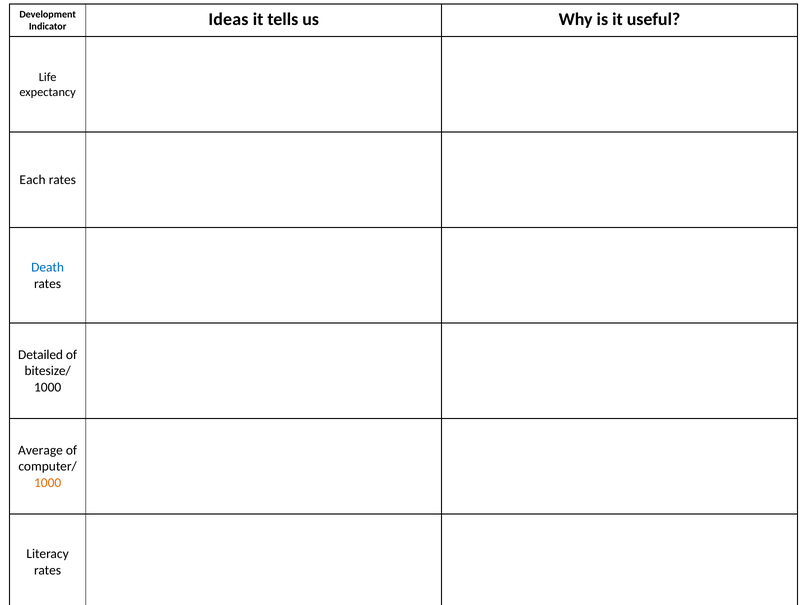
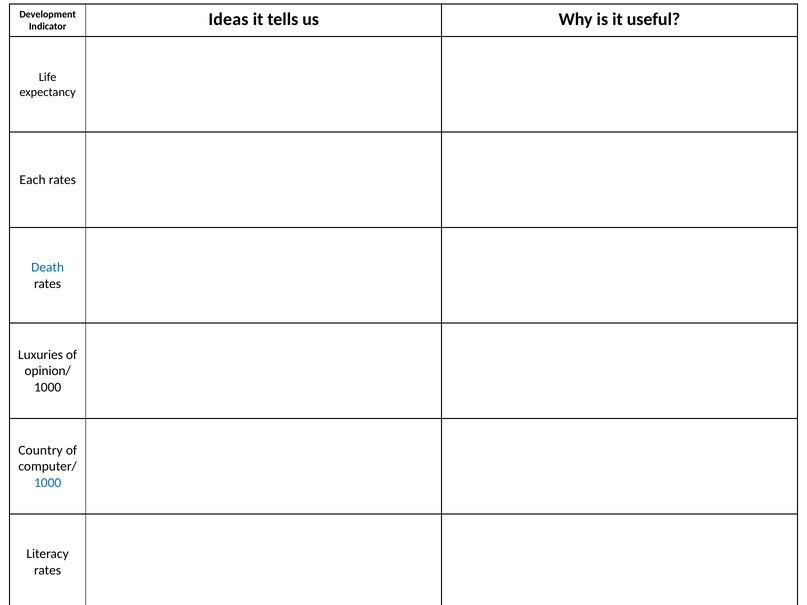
Detailed: Detailed -> Luxuries
bitesize/: bitesize/ -> opinion/
Average: Average -> Country
1000 at (48, 483) colour: orange -> blue
